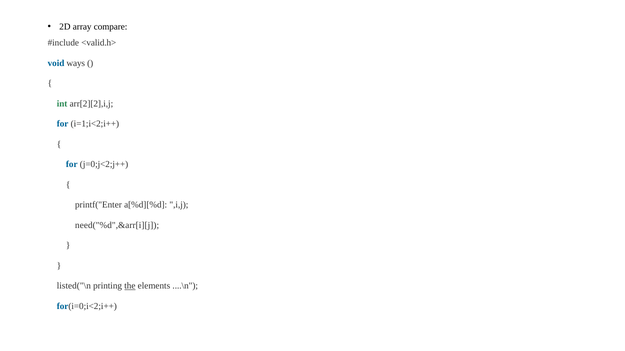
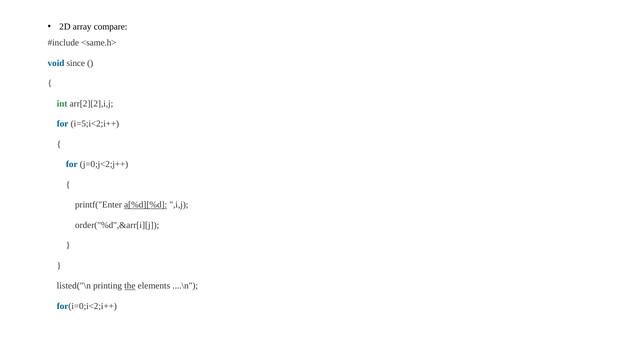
<valid.h>: <valid.h> -> <same.h>
ways: ways -> since
i=1;i<2;i++: i=1;i<2;i++ -> i=5;i<2;i++
a[%d][%d underline: none -> present
need("%d",&arr[i][j: need("%d",&arr[i][j -> order("%d",&arr[i][j
